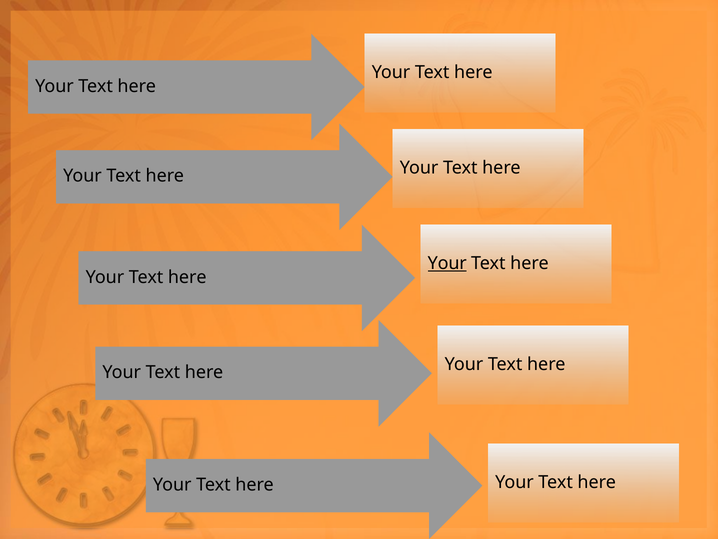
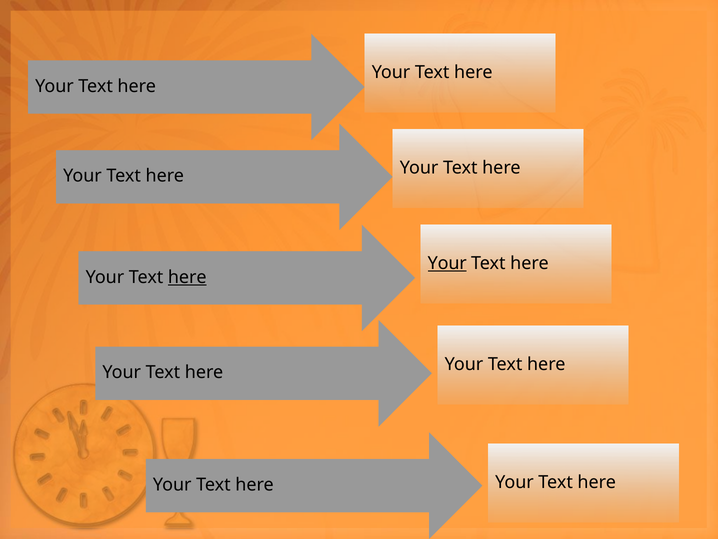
here at (187, 277) underline: none -> present
